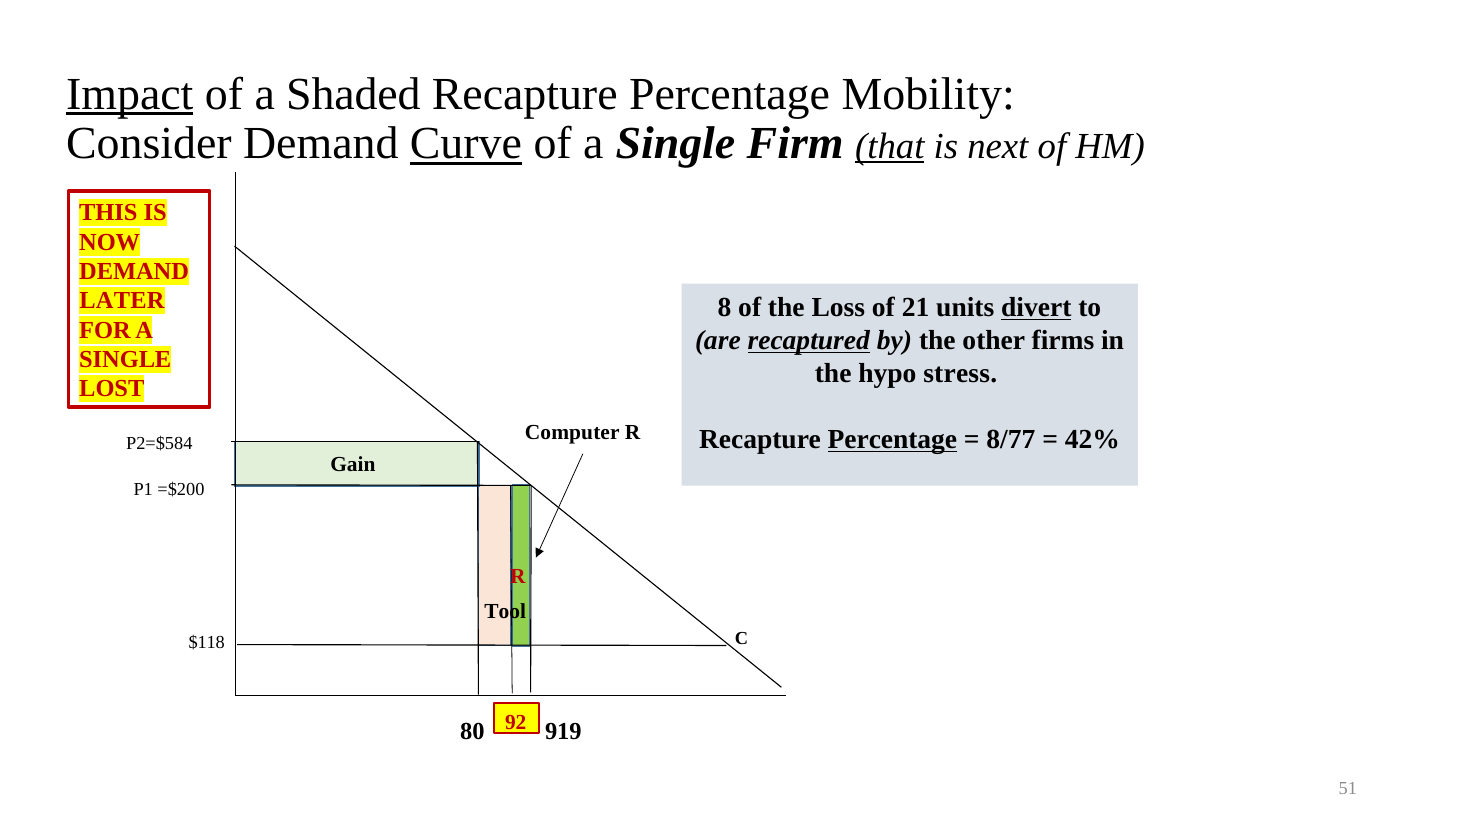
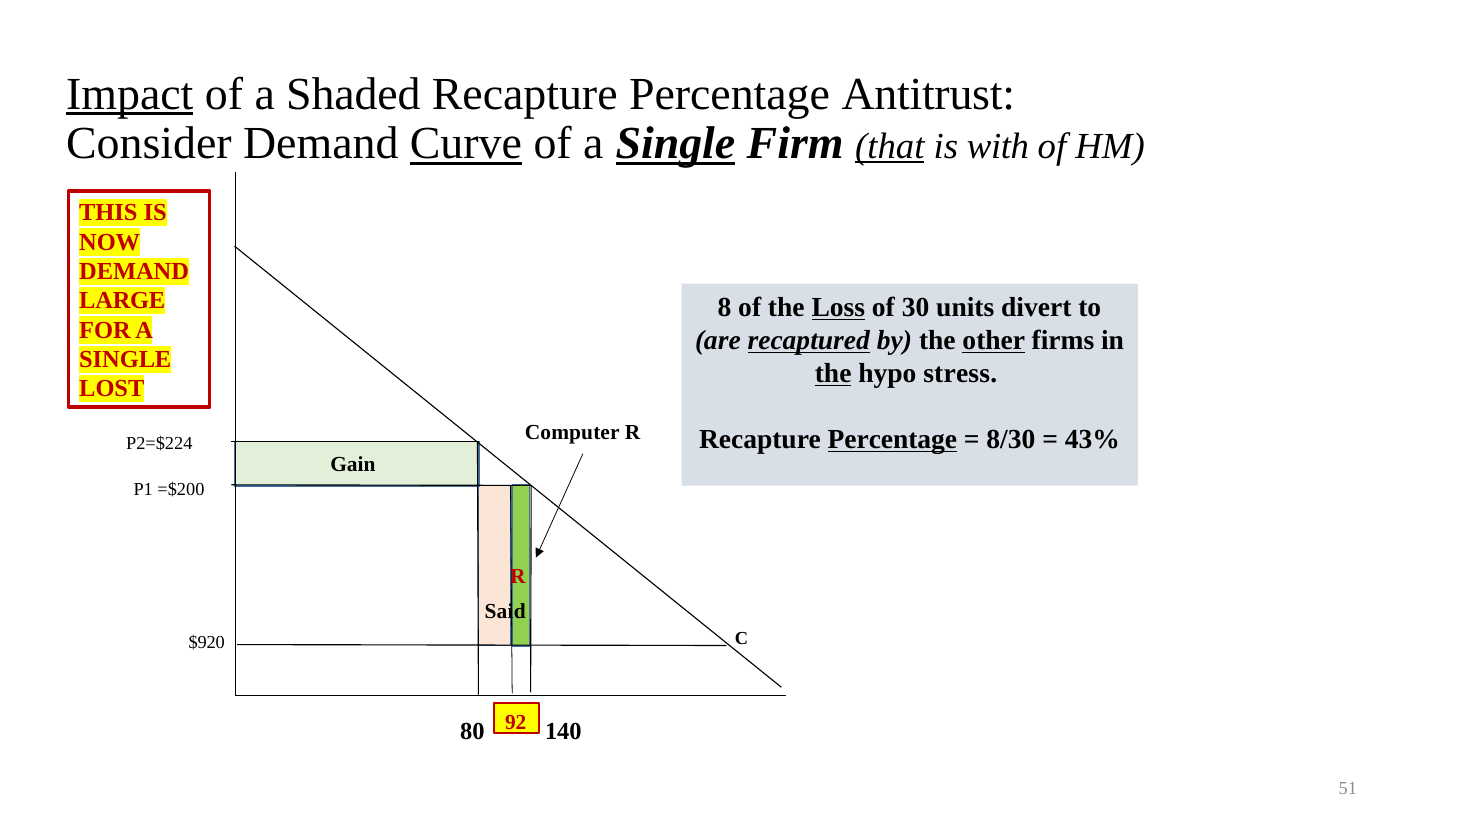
Mobility: Mobility -> Antitrust
Single at (675, 144) underline: none -> present
next: next -> with
LATER: LATER -> LARGE
Loss underline: none -> present
21: 21 -> 30
divert underline: present -> none
other underline: none -> present
the at (833, 374) underline: none -> present
8/77: 8/77 -> 8/30
42%: 42% -> 43%
P2=$584: P2=$584 -> P2=$224
Tool: Tool -> Said
$118: $118 -> $920
919: 919 -> 140
